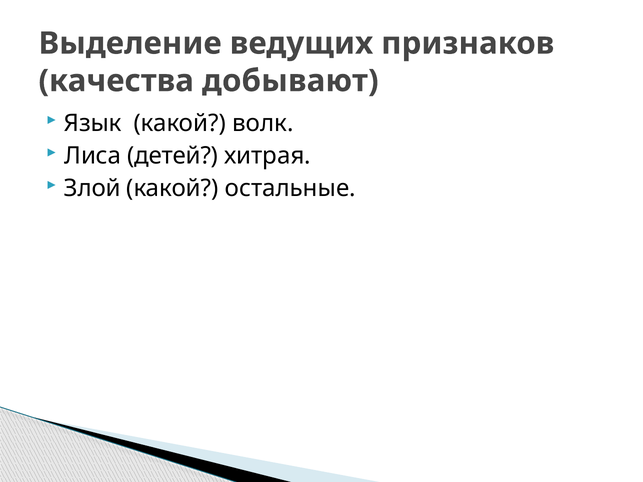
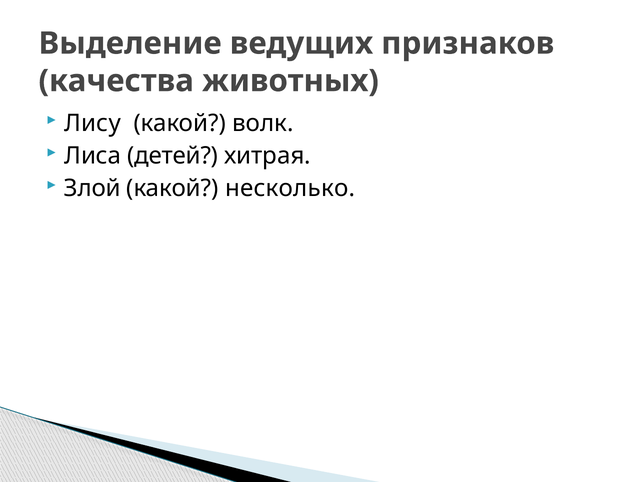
добывают: добывают -> животных
Язык: Язык -> Лису
остальные: остальные -> несколько
